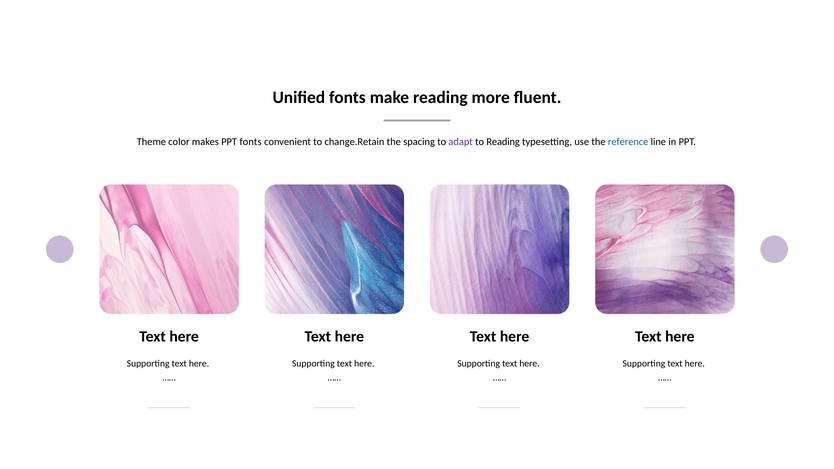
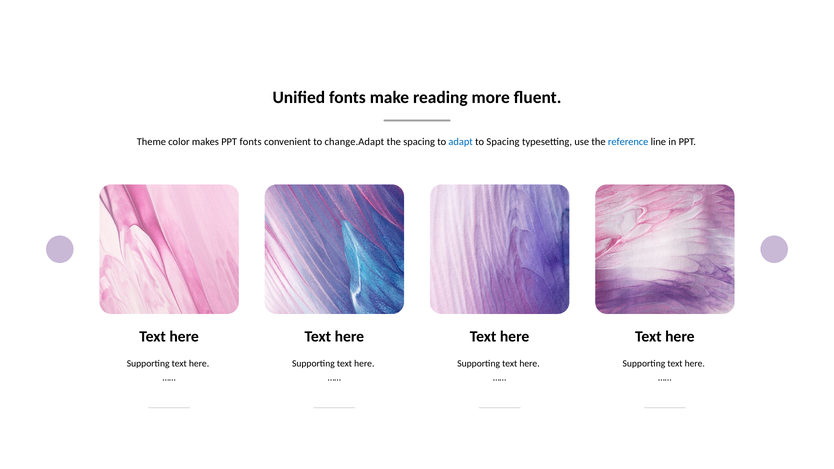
change.Retain: change.Retain -> change.Adapt
adapt colour: purple -> blue
to Reading: Reading -> Spacing
